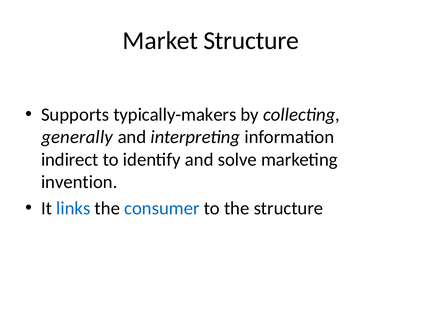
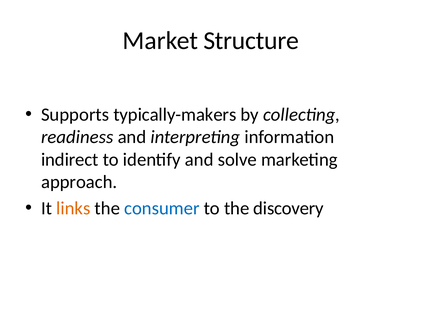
generally: generally -> readiness
invention: invention -> approach
links colour: blue -> orange
the structure: structure -> discovery
